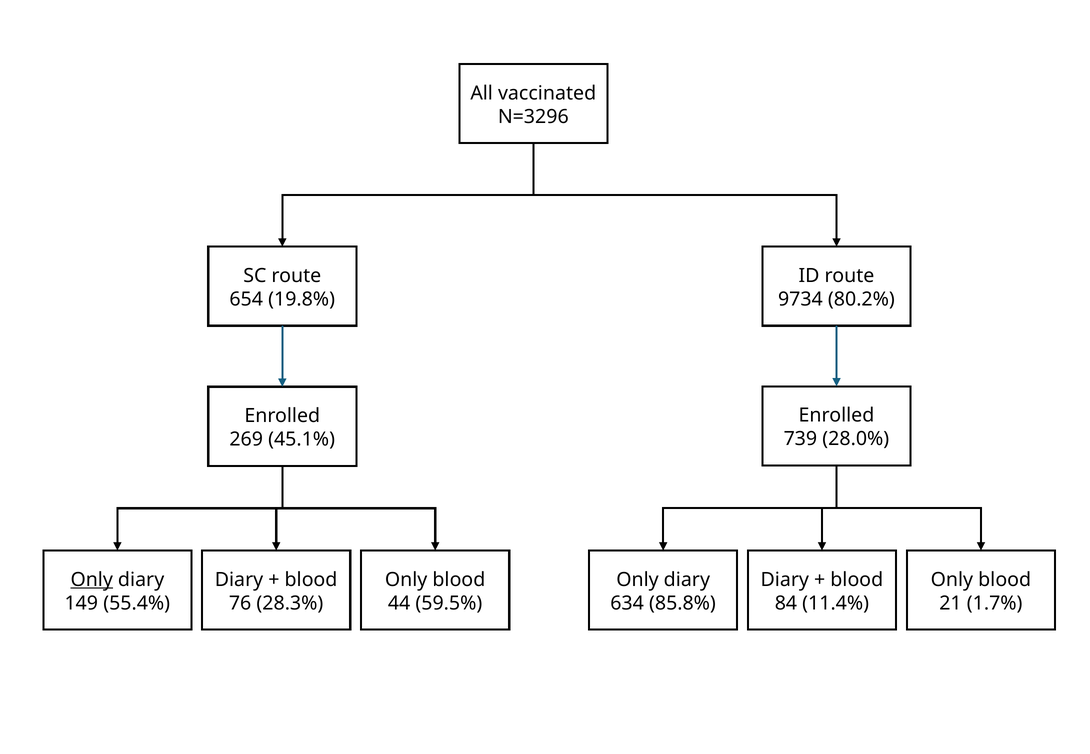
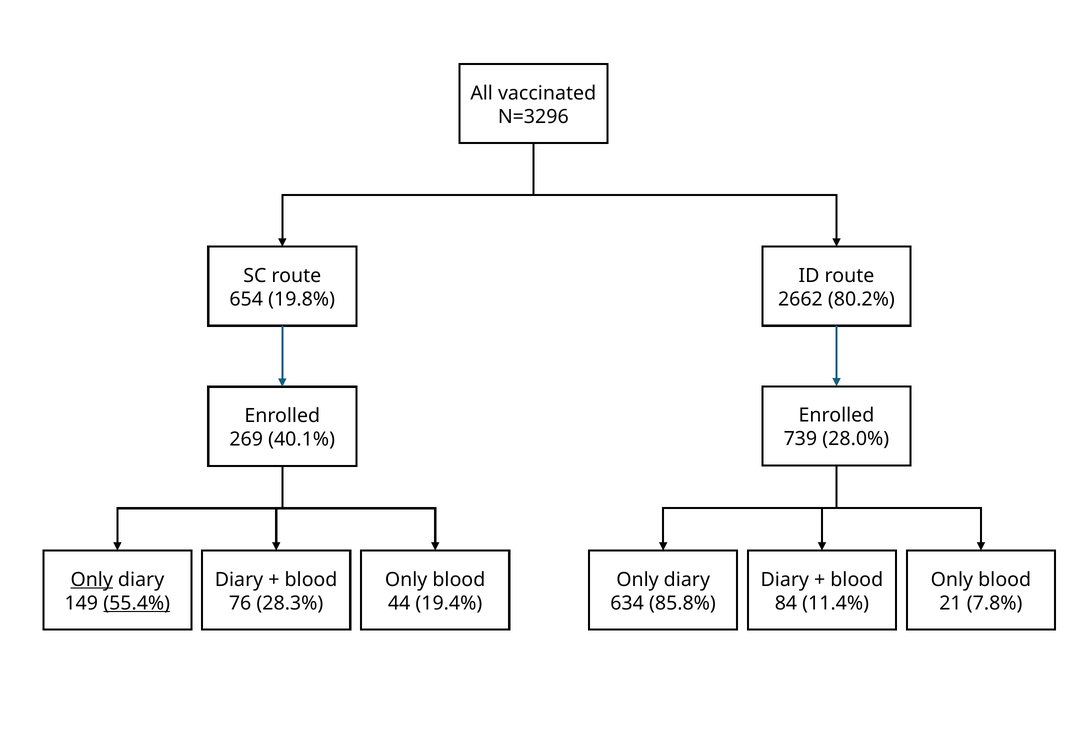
9734: 9734 -> 2662
45.1%: 45.1% -> 40.1%
55.4% underline: none -> present
59.5%: 59.5% -> 19.4%
1.7%: 1.7% -> 7.8%
